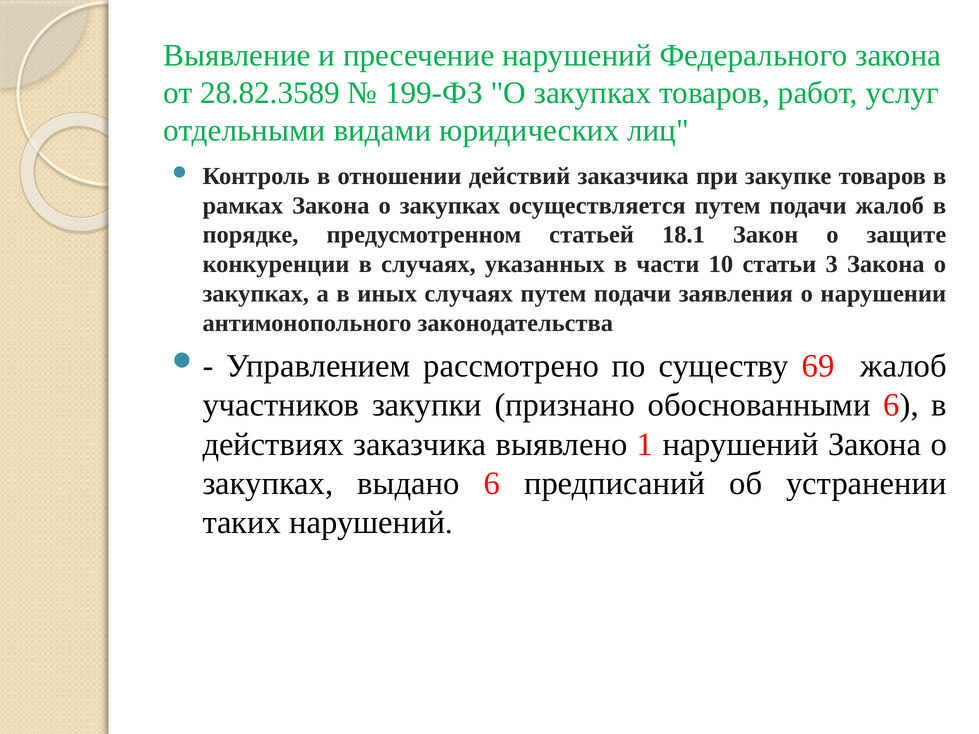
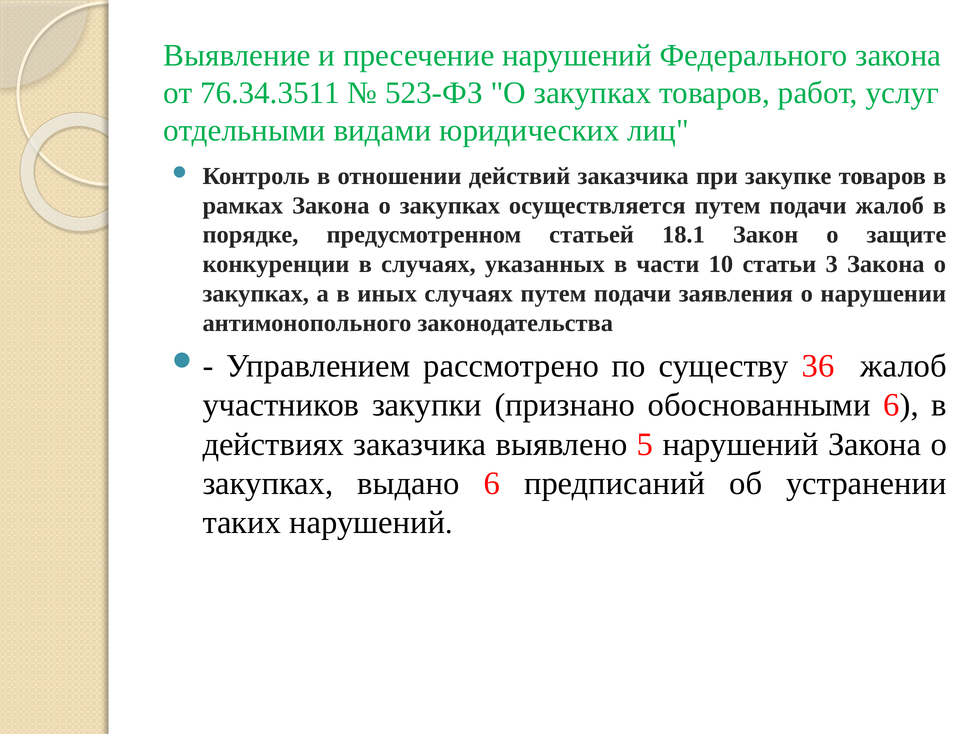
28.82.3589: 28.82.3589 -> 76.34.3511
199-ФЗ: 199-ФЗ -> 523-ФЗ
69: 69 -> 36
1: 1 -> 5
